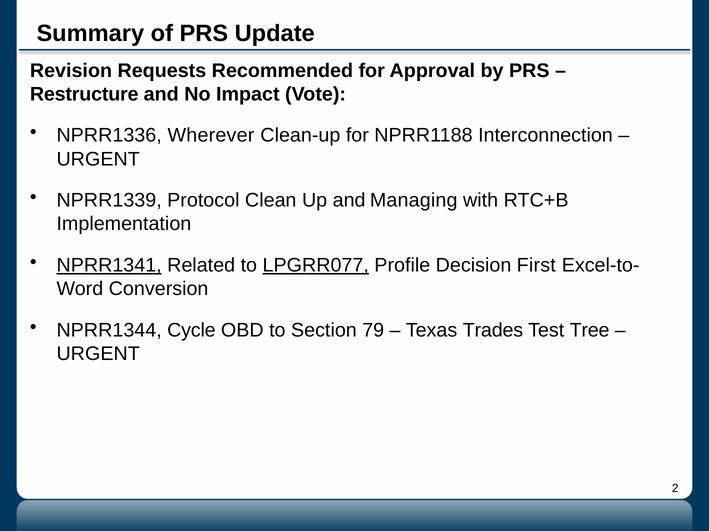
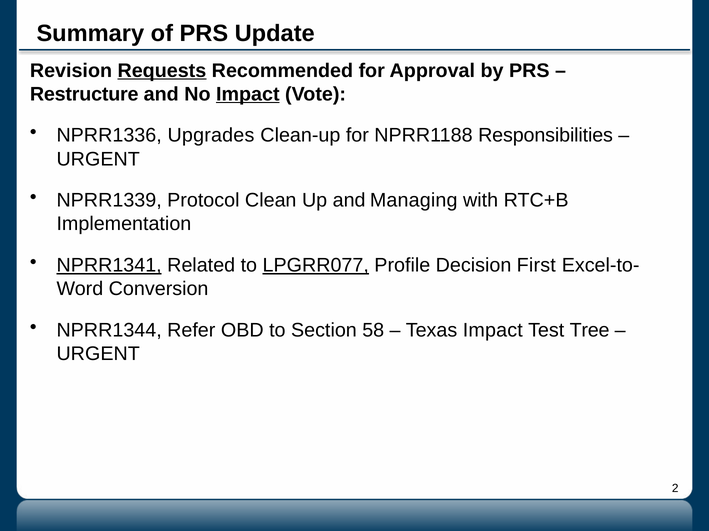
Requests underline: none -> present
Impact at (248, 94) underline: none -> present
Wherever: Wherever -> Upgrades
Interconnection: Interconnection -> Responsibilities
Cycle: Cycle -> Refer
79: 79 -> 58
Texas Trades: Trades -> Impact
